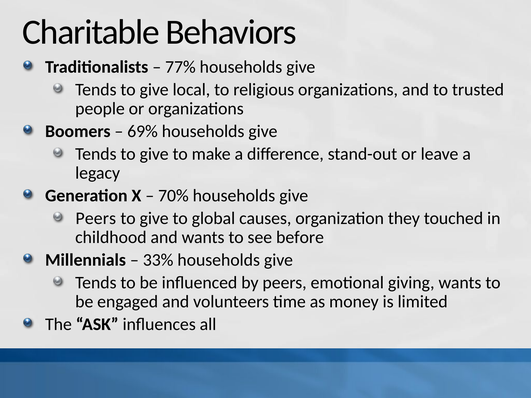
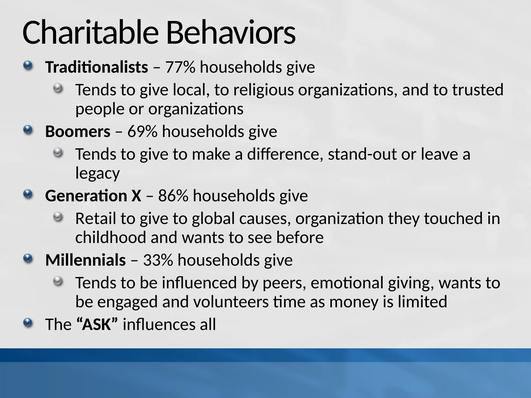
70%: 70% -> 86%
Peers at (96, 218): Peers -> Retail
